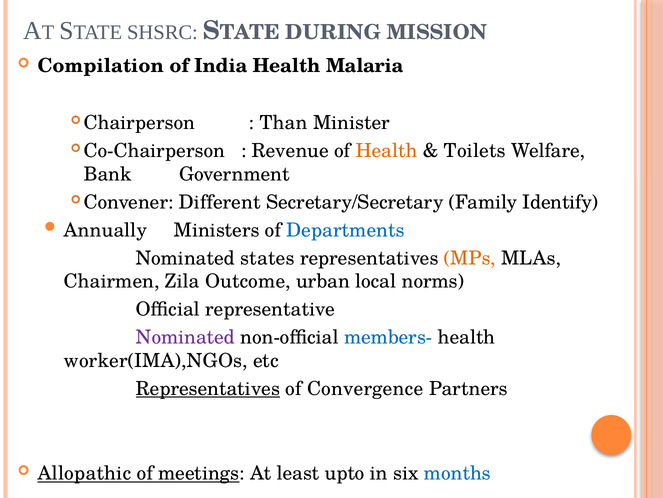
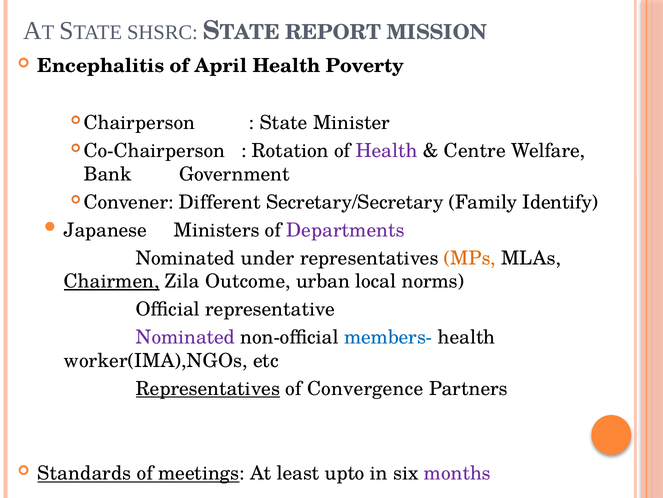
DURING: DURING -> REPORT
Compilation: Compilation -> Encephalitis
India: India -> April
Malaria: Malaria -> Poverty
Than: Than -> State
Revenue: Revenue -> Rotation
Health at (387, 151) colour: orange -> purple
Toilets: Toilets -> Centre
Annually: Annually -> Japanese
Departments colour: blue -> purple
states: states -> under
Chairmen underline: none -> present
Allopathic: Allopathic -> Standards
months colour: blue -> purple
